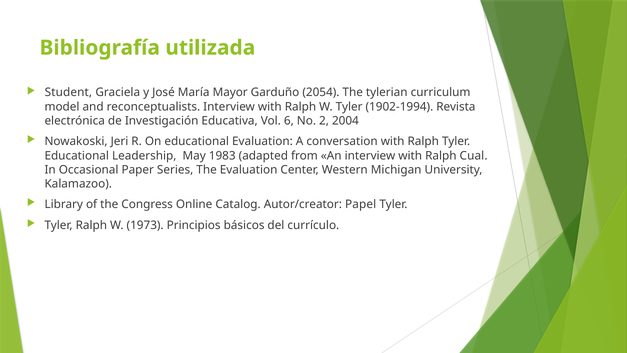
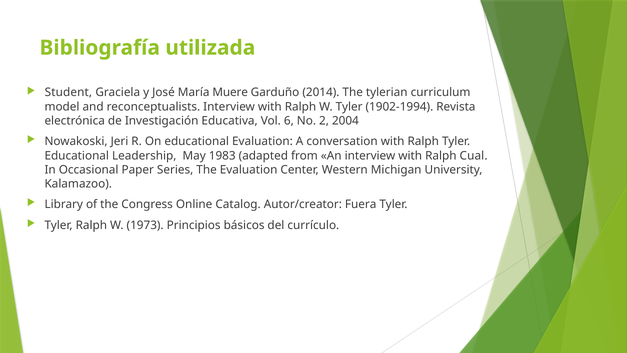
Mayor: Mayor -> Muere
2054: 2054 -> 2014
Papel: Papel -> Fuera
